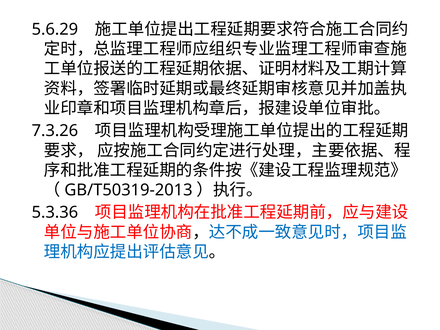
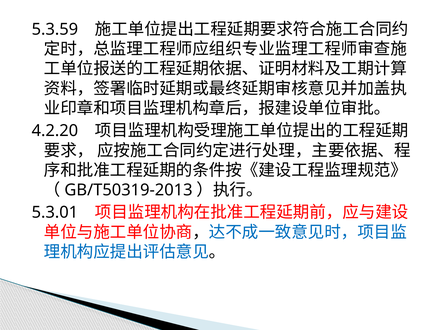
5.6.29: 5.6.29 -> 5.3.59
7.3.26: 7.3.26 -> 4.2.20
5.3.36: 5.3.36 -> 5.3.01
